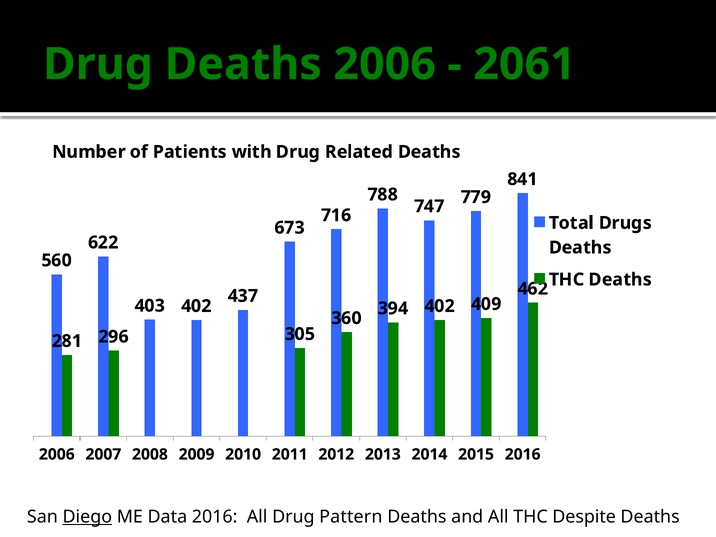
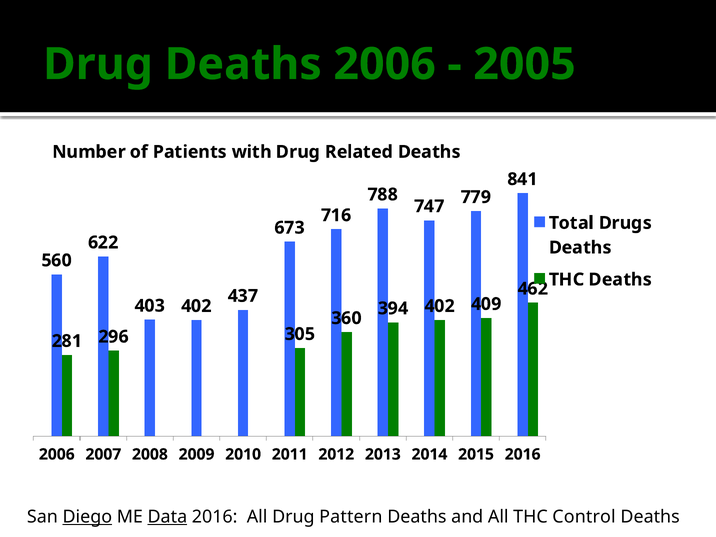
2061: 2061 -> 2005
Data underline: none -> present
Despite: Despite -> Control
